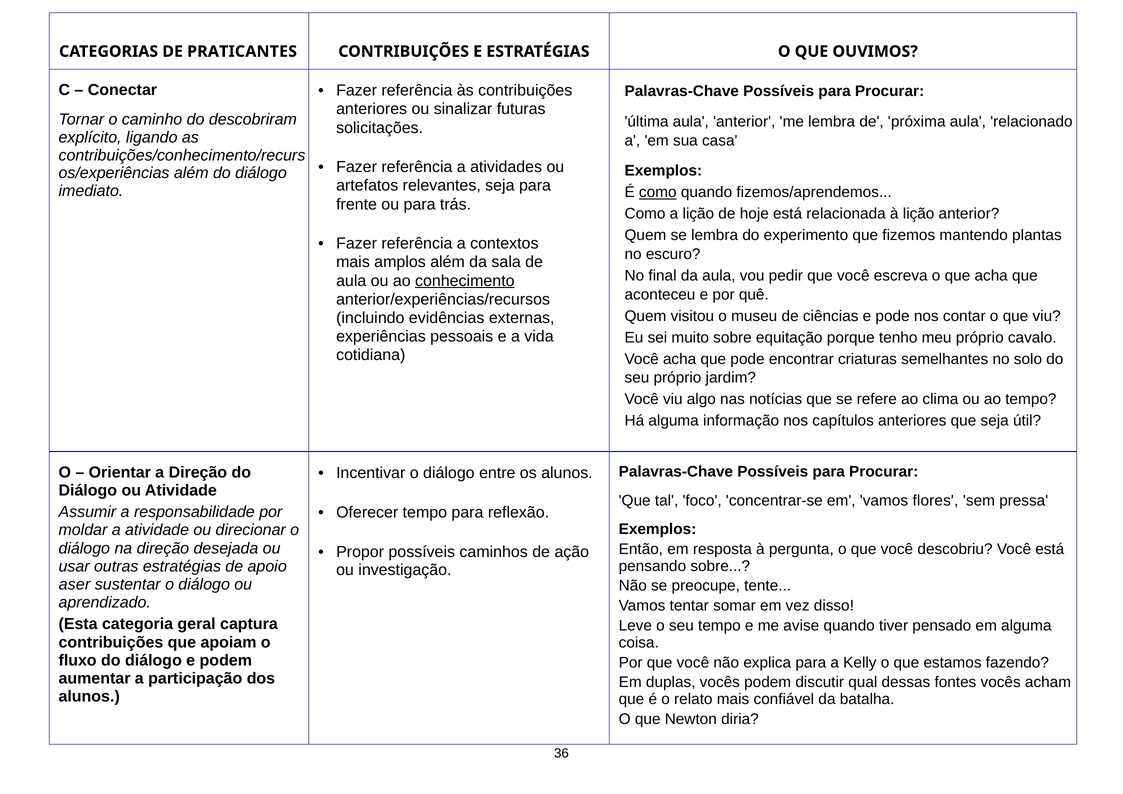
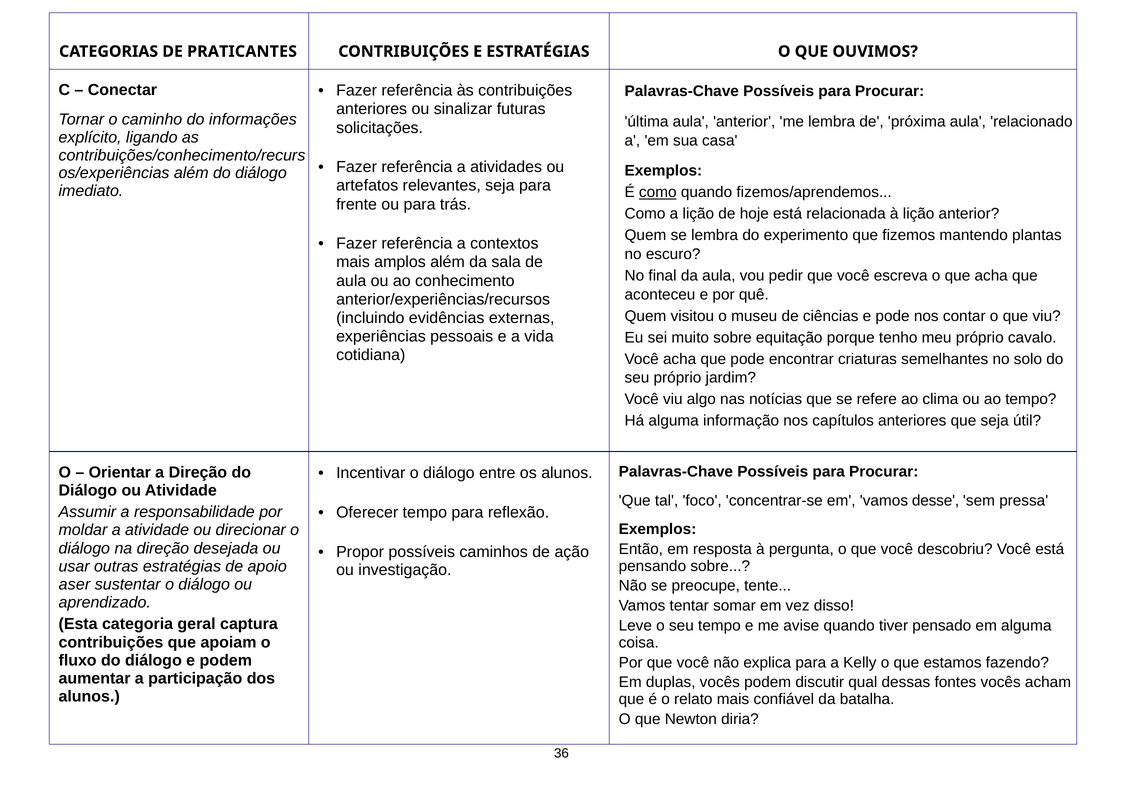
descobriram: descobriram -> informações
conhecimento underline: present -> none
flores: flores -> desse
